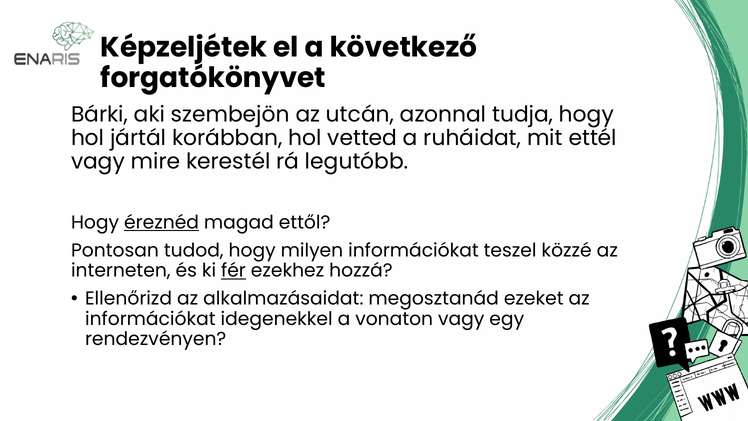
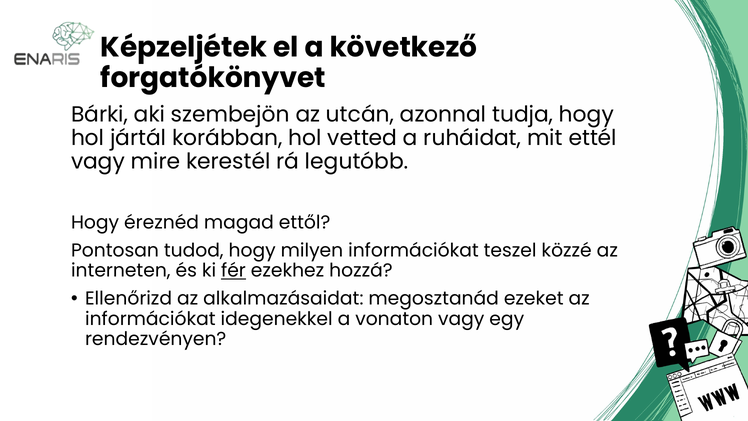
éreznéd underline: present -> none
